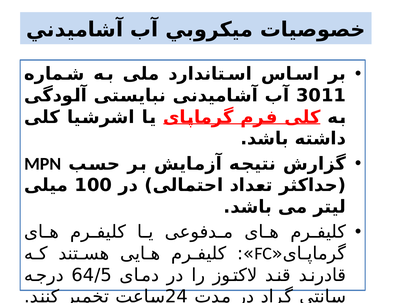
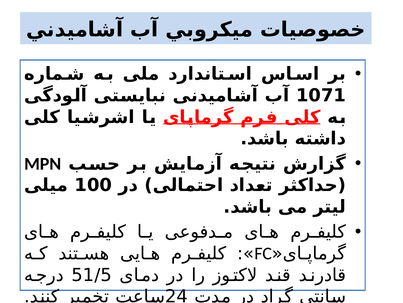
3011: 3011 -> 1071
64/5: 64/5 -> 51/5
